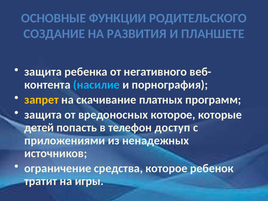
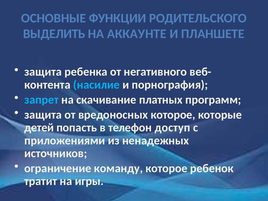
СОЗДАНИЕ: СОЗДАНИЕ -> ВЫДЕЛИТЬ
РАЗВИТИЯ: РАЗВИТИЯ -> АККАУНТЕ
запрет colour: yellow -> light blue
средства: средства -> команду
